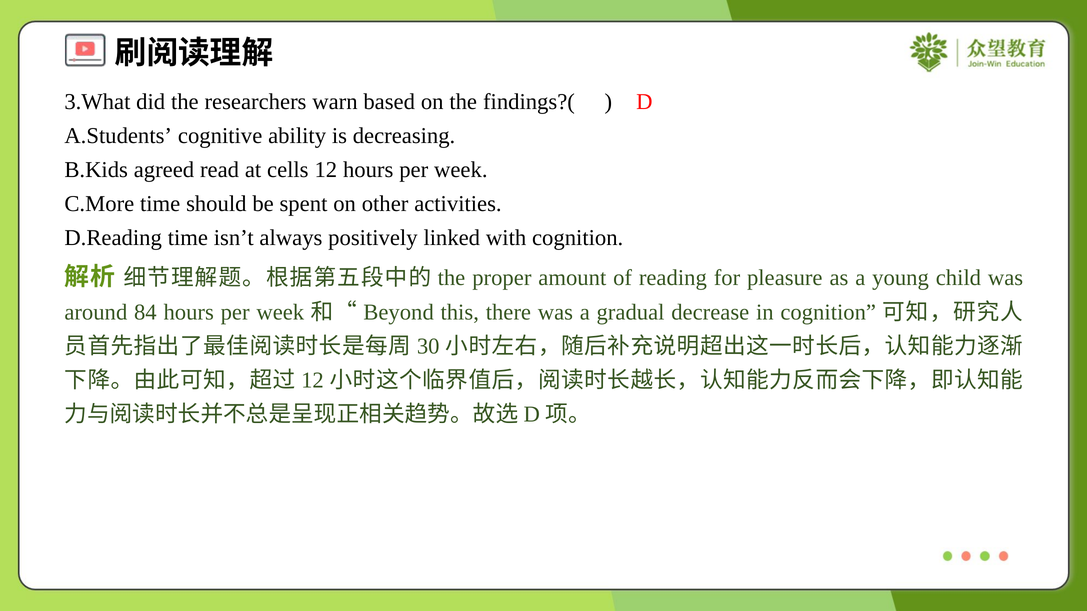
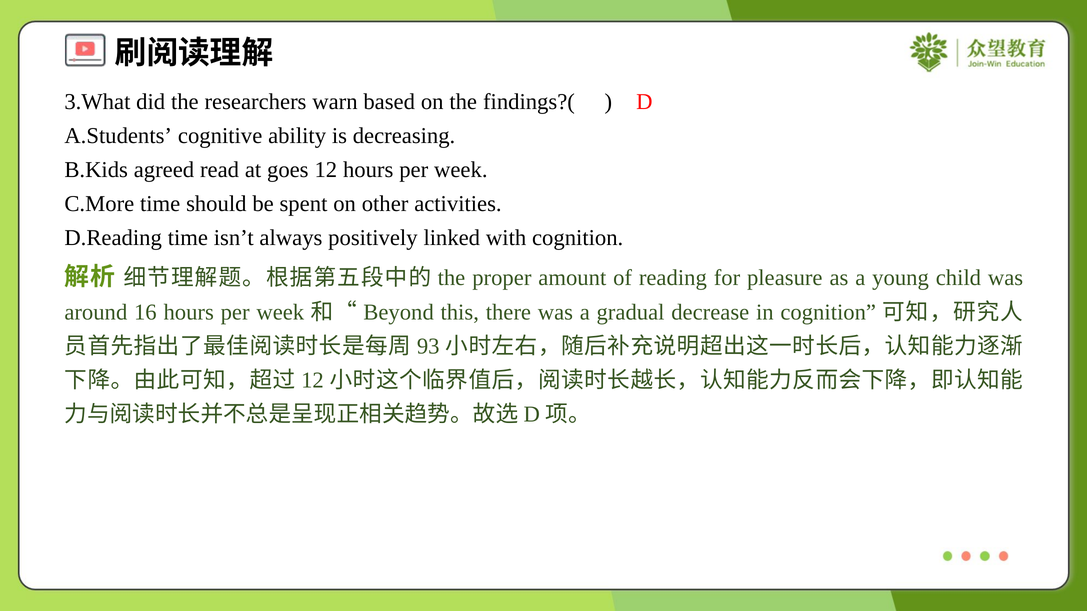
cells: cells -> goes
84: 84 -> 16
30: 30 -> 93
